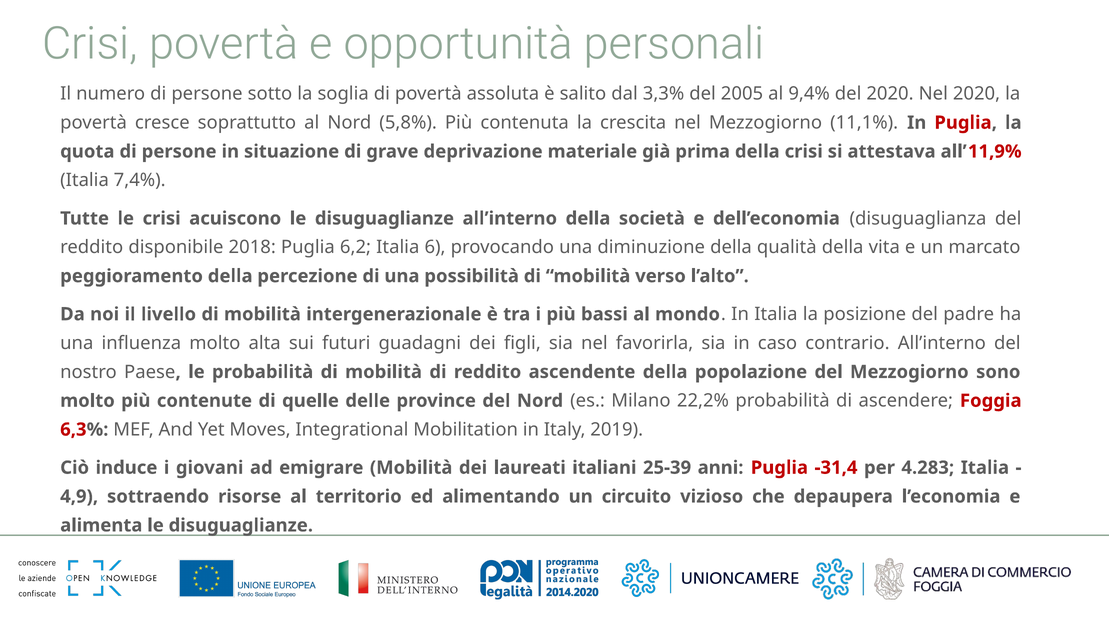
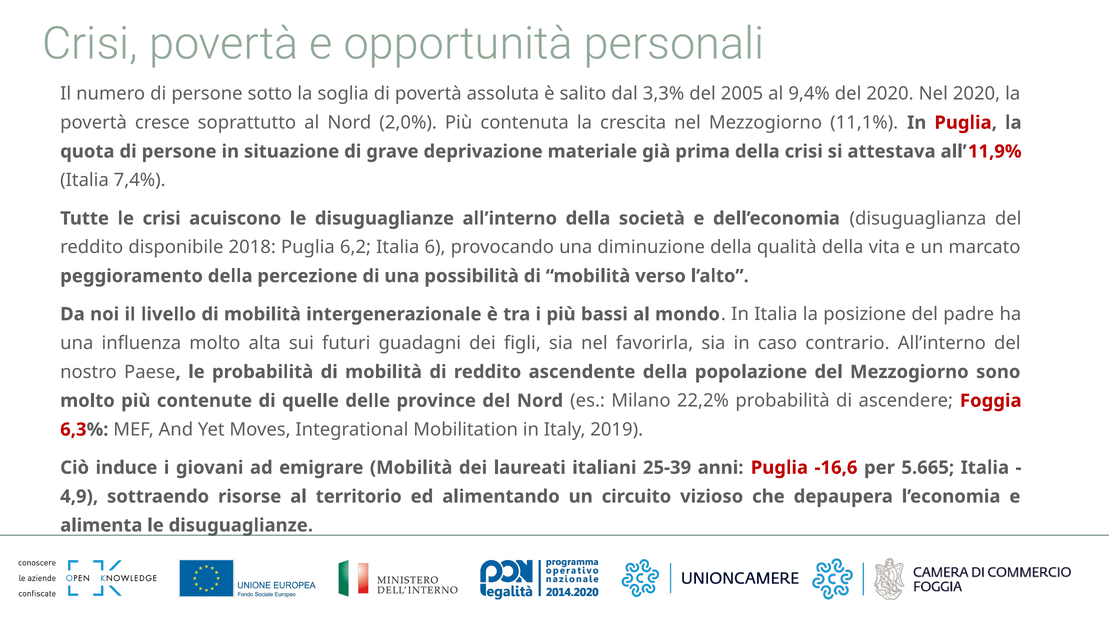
5,8%: 5,8% -> 2,0%
-31,4: -31,4 -> -16,6
4.283: 4.283 -> 5.665
